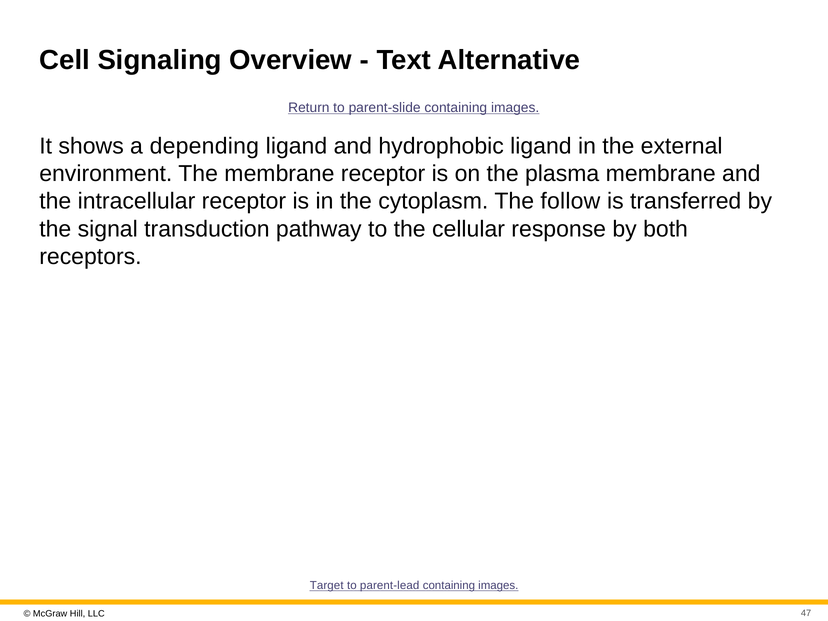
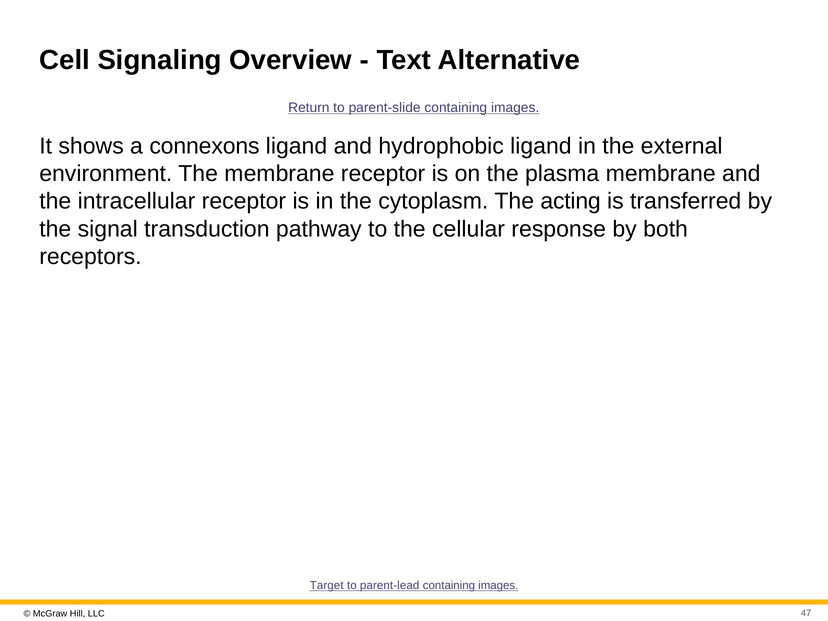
depending: depending -> connexons
follow: follow -> acting
